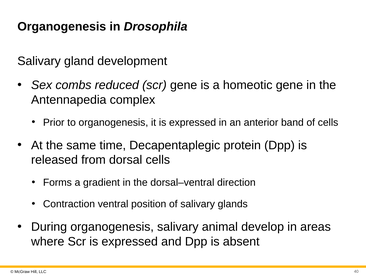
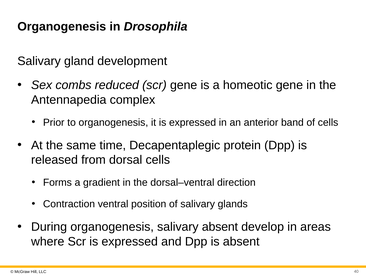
salivary animal: animal -> absent
